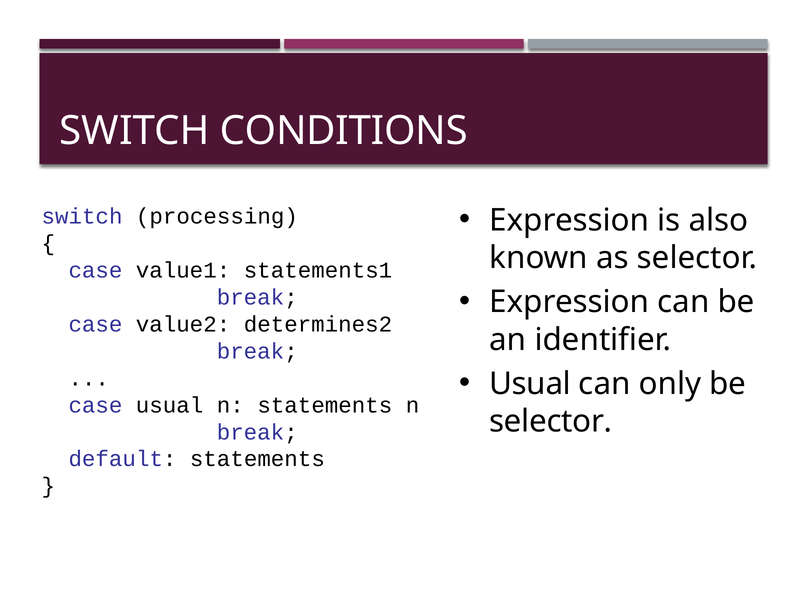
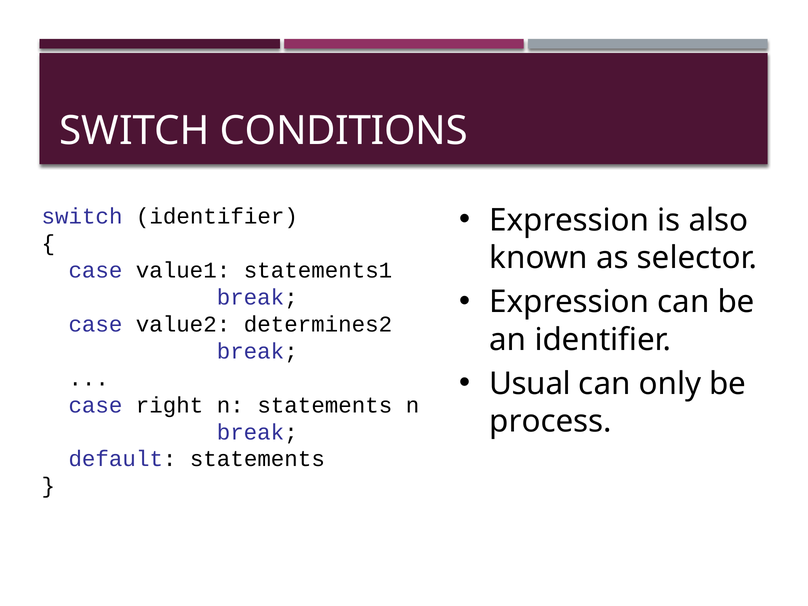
switch processing: processing -> identifier
case usual: usual -> right
selector at (551, 421): selector -> process
